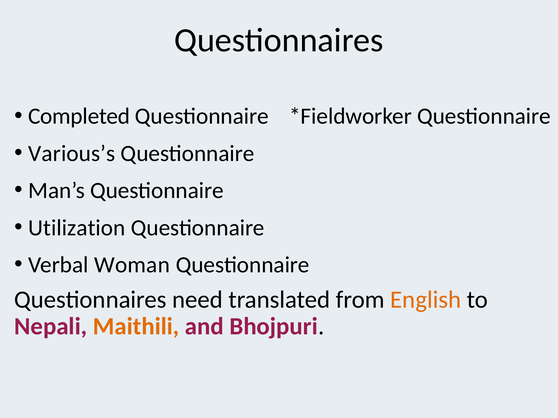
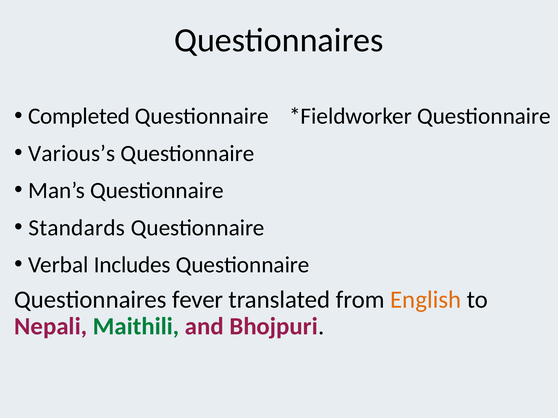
Utilization: Utilization -> Standards
Woman: Woman -> Includes
need: need -> fever
Maithili colour: orange -> green
